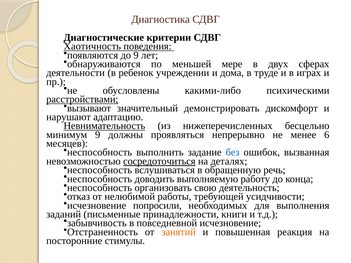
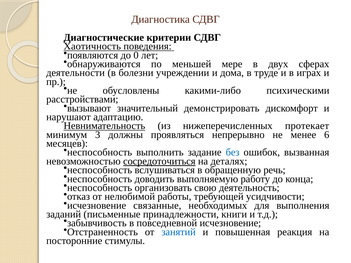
до 9: 9 -> 0
ребенок: ребенок -> болезни
расстройствами underline: present -> none
бесцельно: бесцельно -> протекает
минимум 9: 9 -> 3
попросили: попросили -> связанные
занятий colour: orange -> blue
